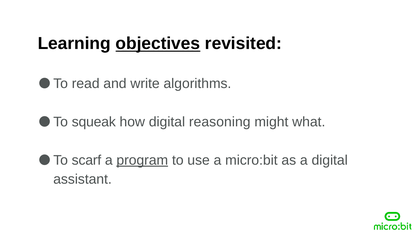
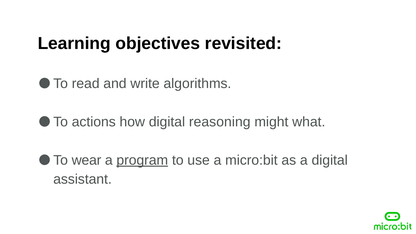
objectives underline: present -> none
squeak: squeak -> actions
scarf: scarf -> wear
